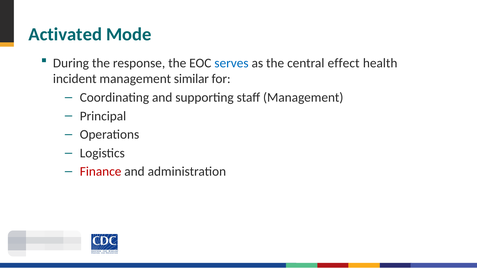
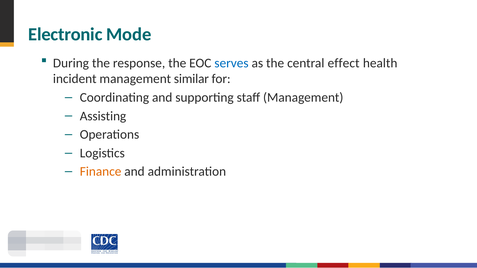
Activated: Activated -> Electronic
Principal: Principal -> Assisting
Finance colour: red -> orange
